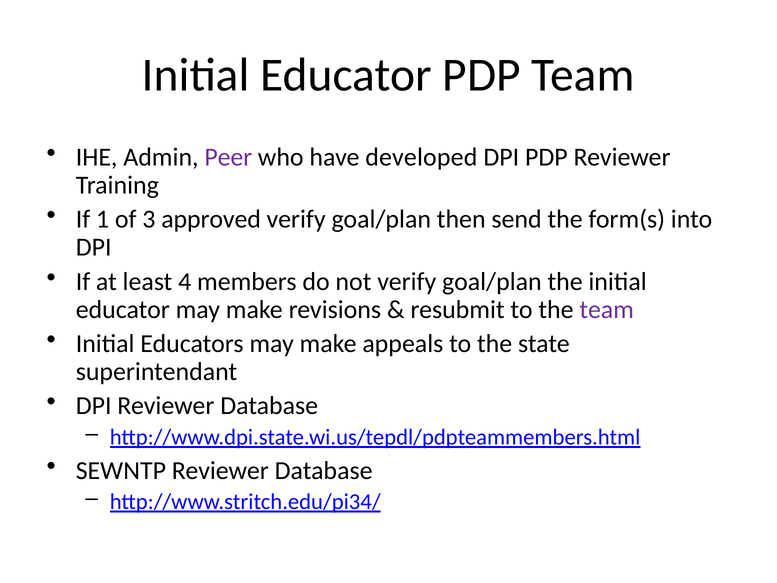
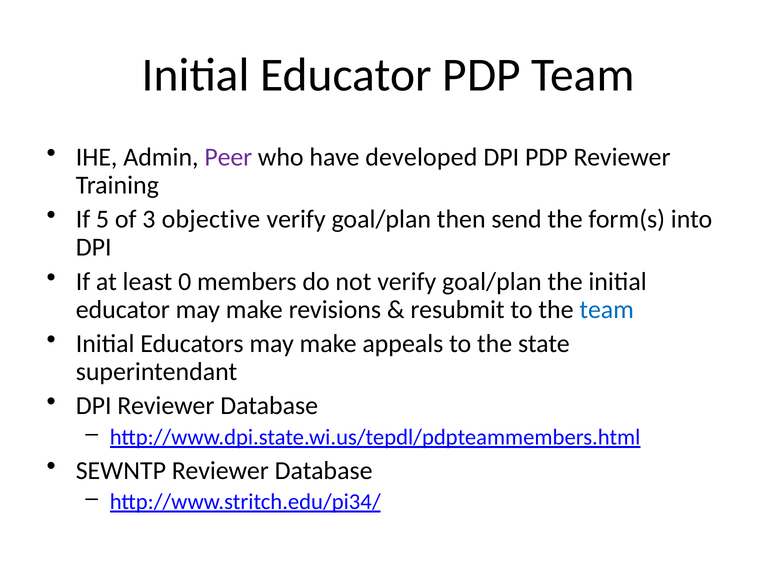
1: 1 -> 5
approved: approved -> objective
4: 4 -> 0
team at (607, 309) colour: purple -> blue
